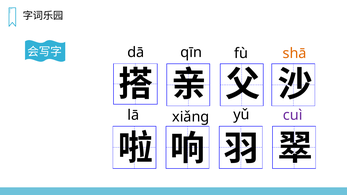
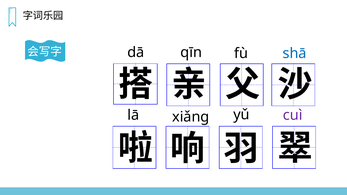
shā colour: orange -> blue
